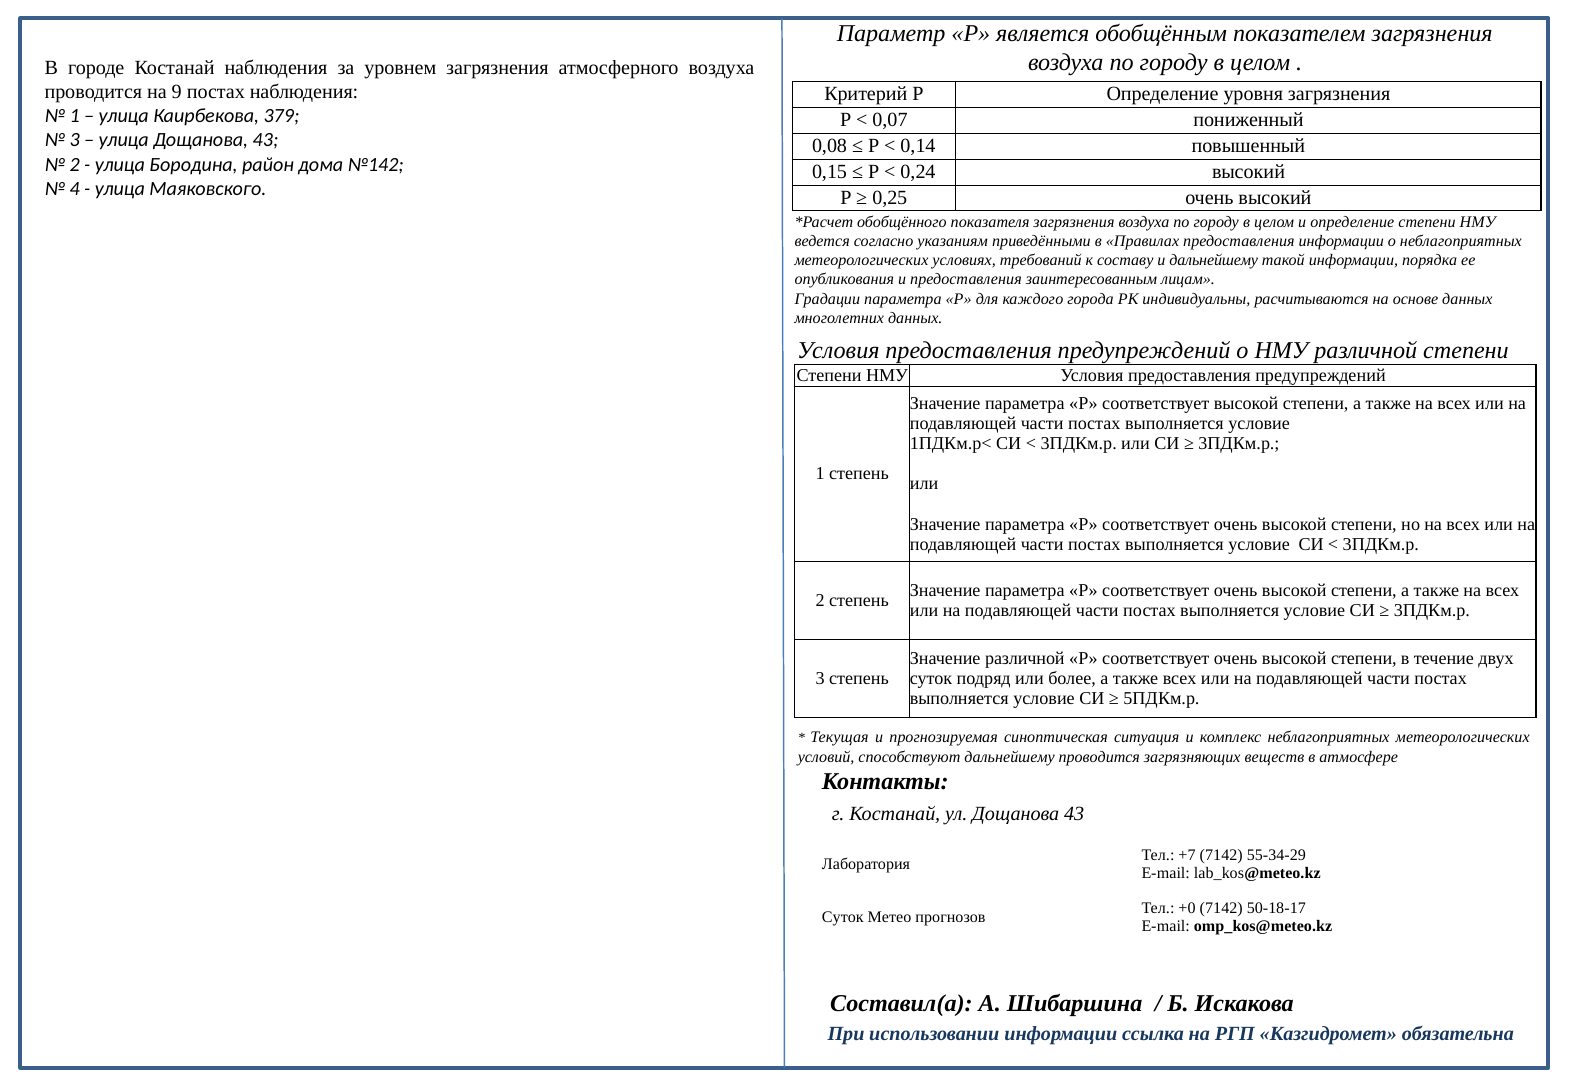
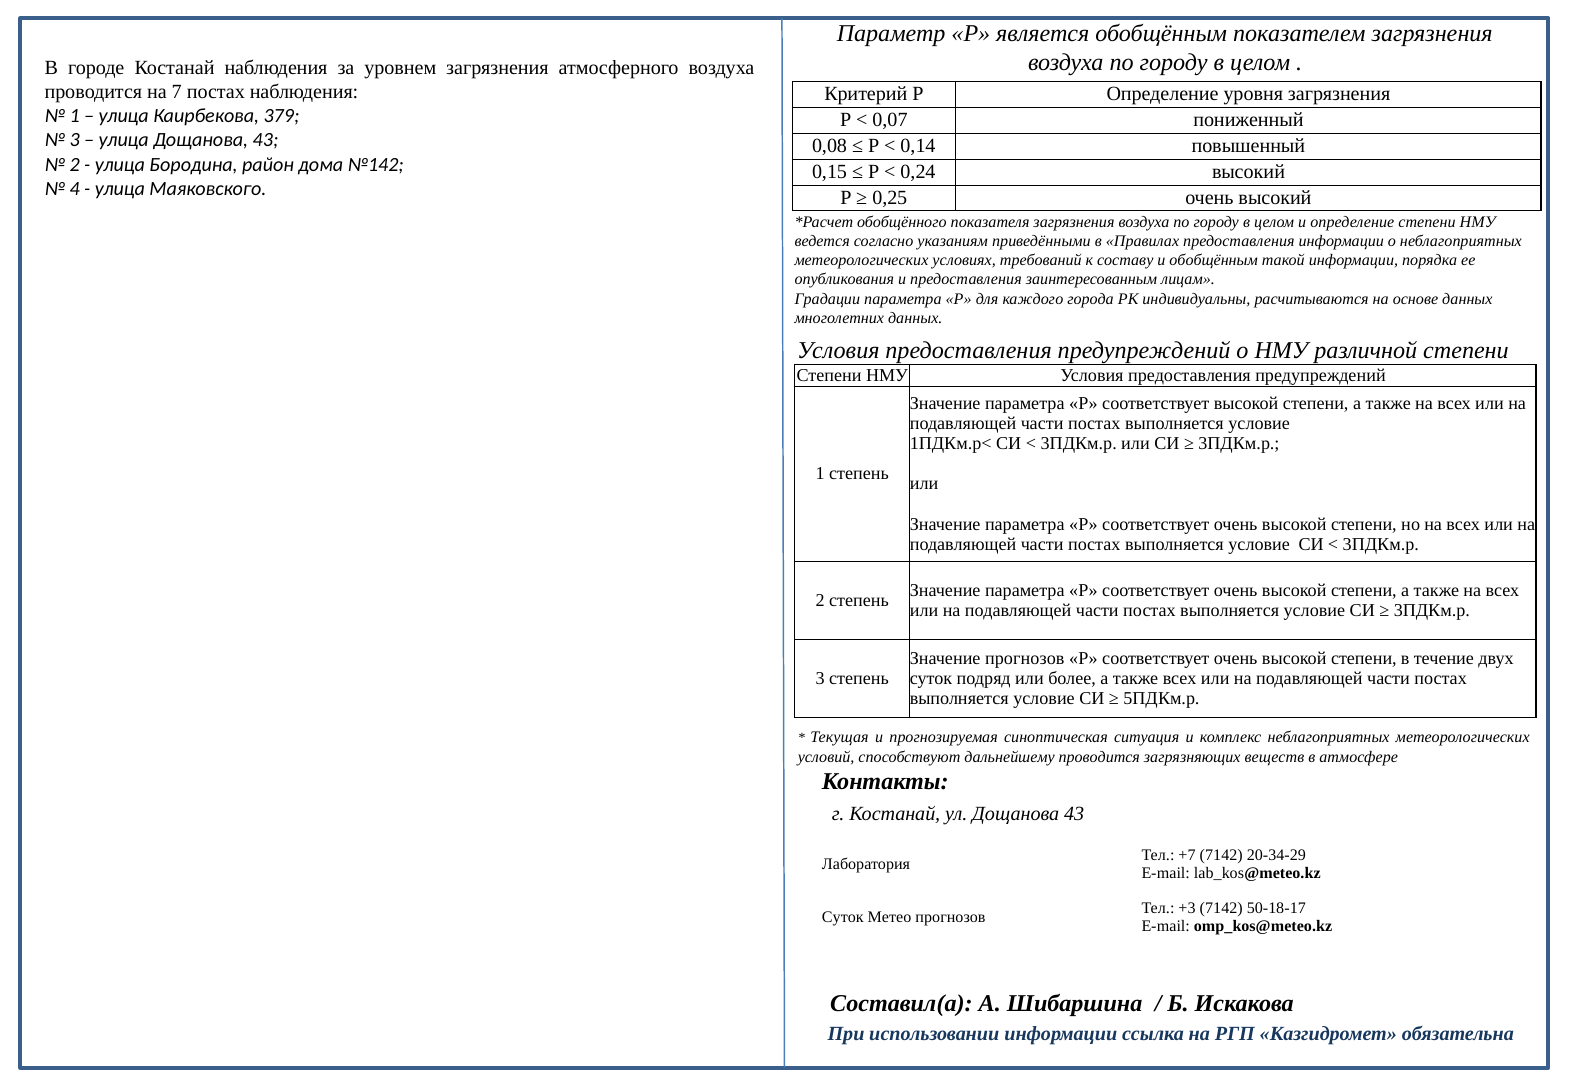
9: 9 -> 7
и дальнейшему: дальнейшему -> обобщённым
Значение различной: различной -> прогнозов
55-34-29: 55-34-29 -> 20-34-29
+0: +0 -> +3
